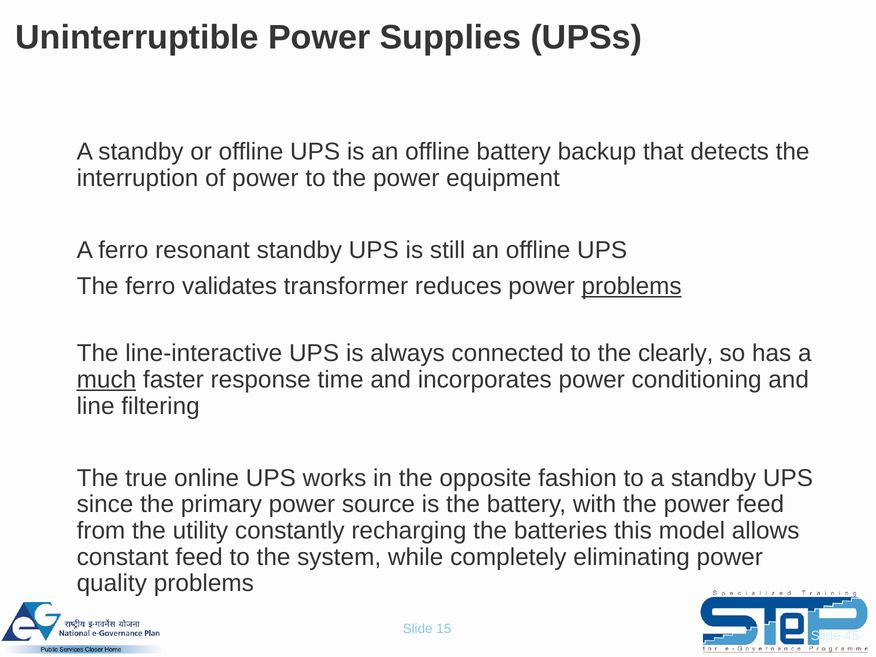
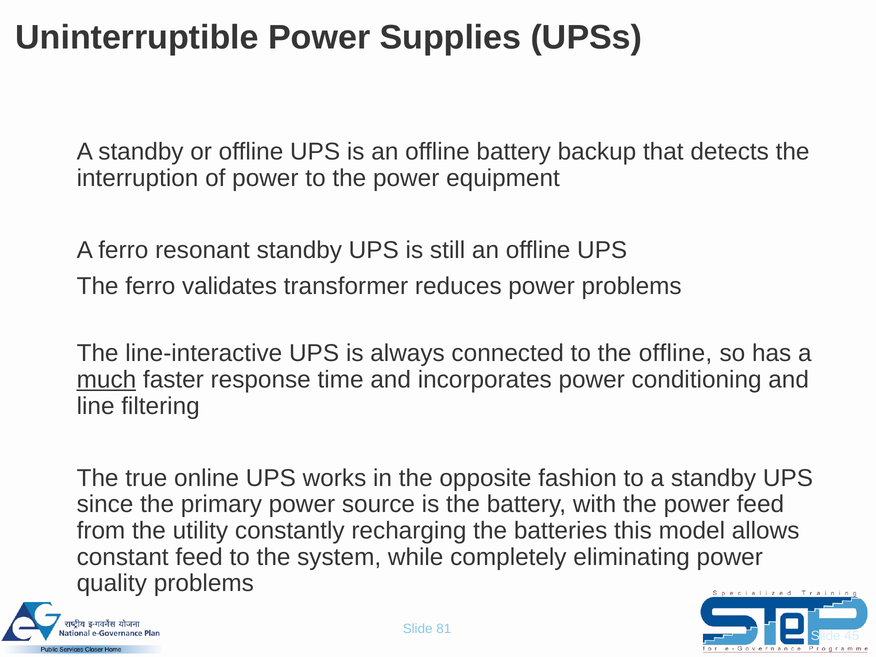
problems at (632, 286) underline: present -> none
the clearly: clearly -> offline
15: 15 -> 81
